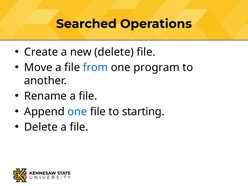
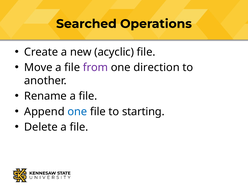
new delete: delete -> acyclic
from colour: blue -> purple
program: program -> direction
